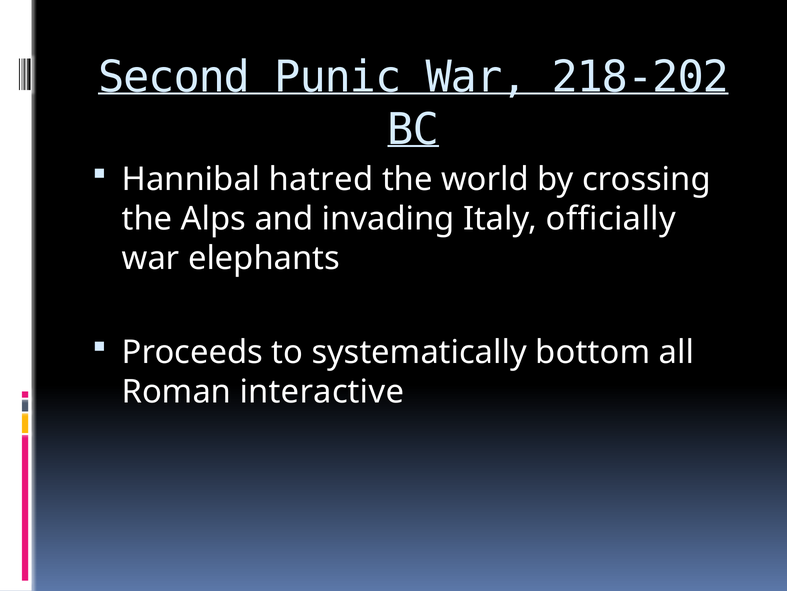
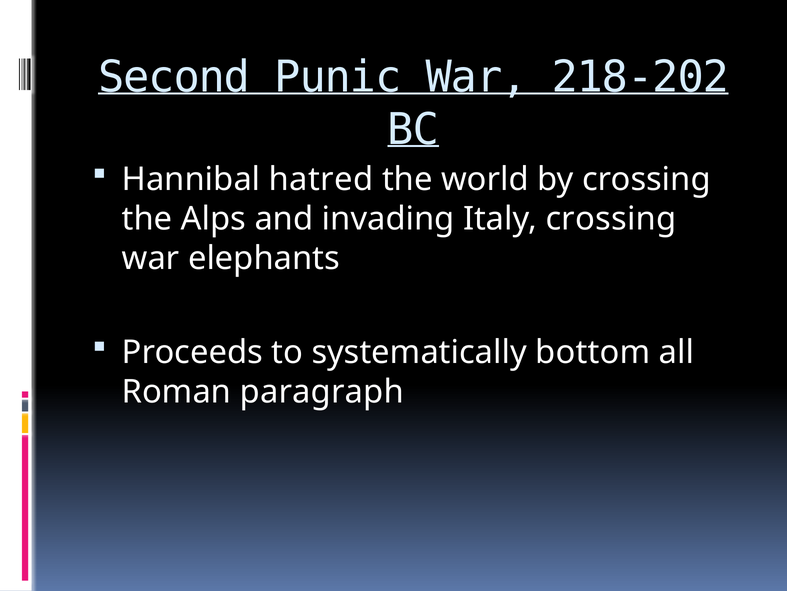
Italy officially: officially -> crossing
interactive: interactive -> paragraph
